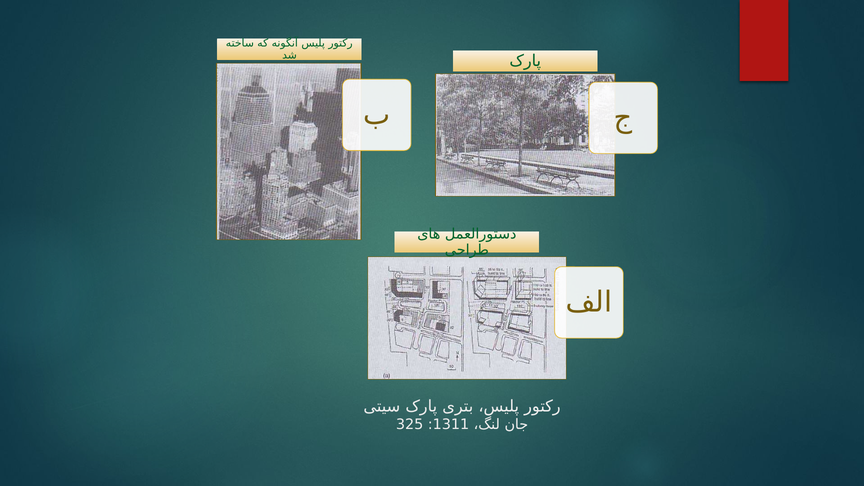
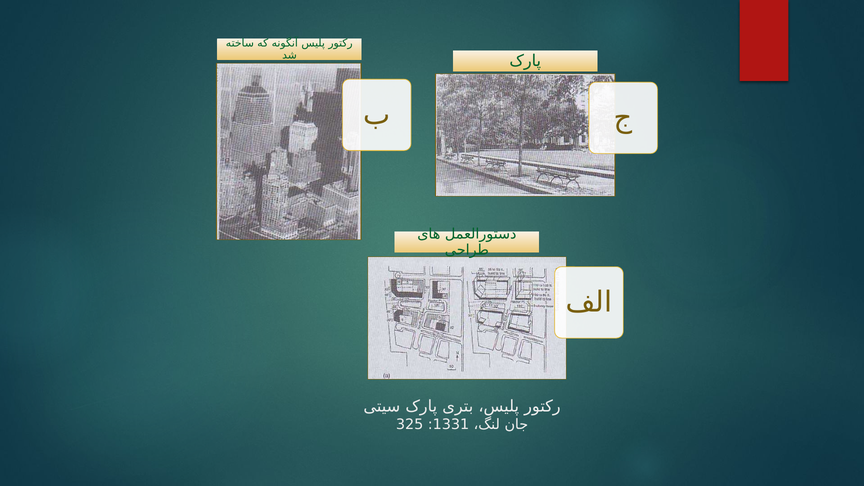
1311: 1311 -> 1331
